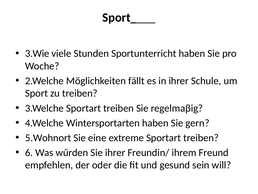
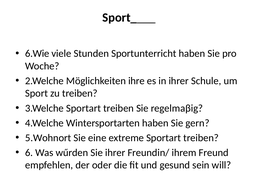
3.Wie: 3.Wie -> 6.Wie
fällt: fällt -> ihre
